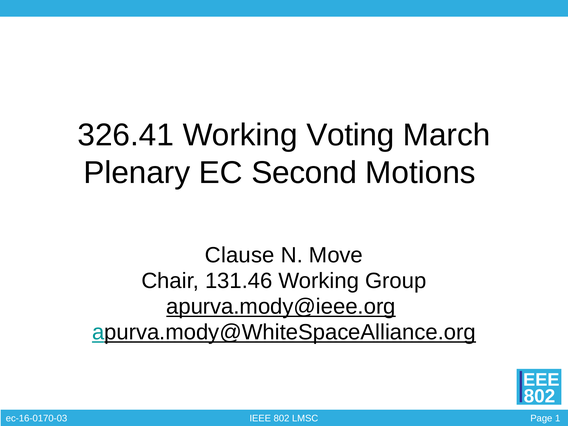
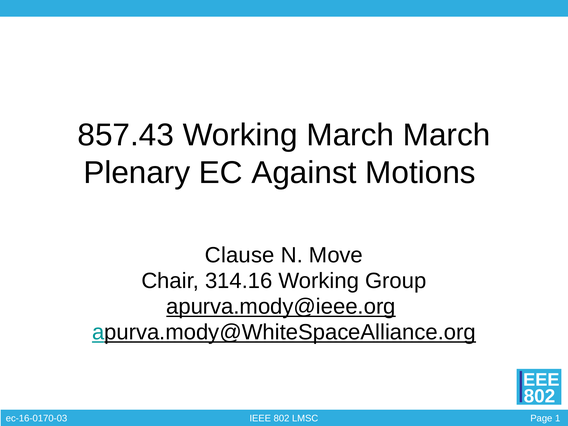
326.41: 326.41 -> 857.43
Working Voting: Voting -> March
Second: Second -> Against
131.46: 131.46 -> 314.16
